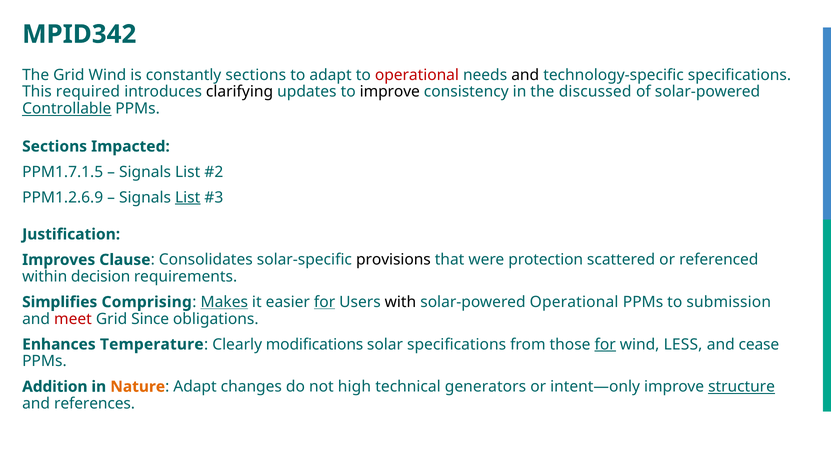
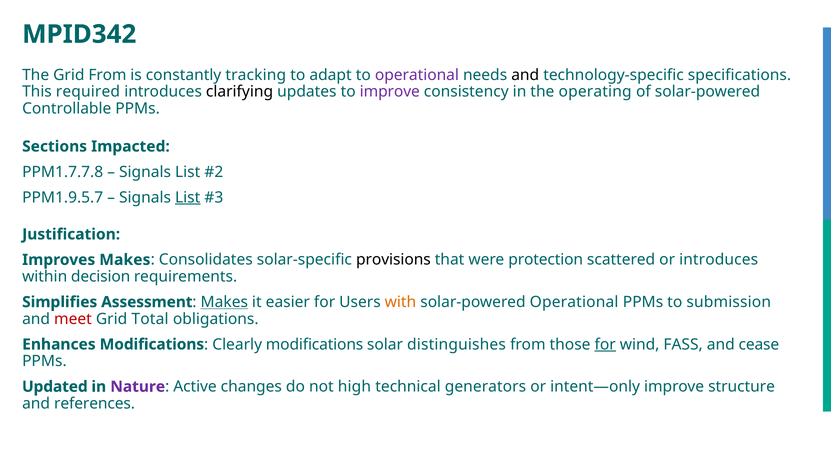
Grid Wind: Wind -> From
constantly sections: sections -> tracking
operational at (417, 75) colour: red -> purple
improve at (390, 92) colour: black -> purple
discussed: discussed -> operating
Controllable underline: present -> none
PPM1.7.1.5: PPM1.7.1.5 -> PPM1.7.7.8
PPM1.2.6.9: PPM1.2.6.9 -> PPM1.9.5.7
Improves Clause: Clause -> Makes
or referenced: referenced -> introduces
Comprising: Comprising -> Assessment
for at (325, 302) underline: present -> none
with colour: black -> orange
Since: Since -> Total
Enhances Temperature: Temperature -> Modifications
solar specifications: specifications -> distinguishes
LESS: LESS -> FASS
Addition: Addition -> Updated
Nature colour: orange -> purple
Adapt at (195, 387): Adapt -> Active
structure underline: present -> none
